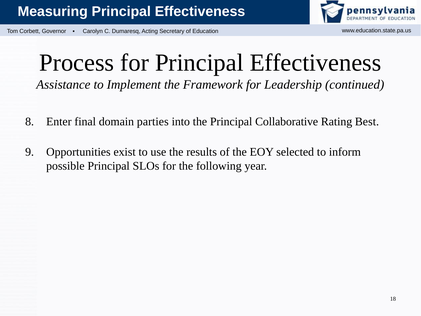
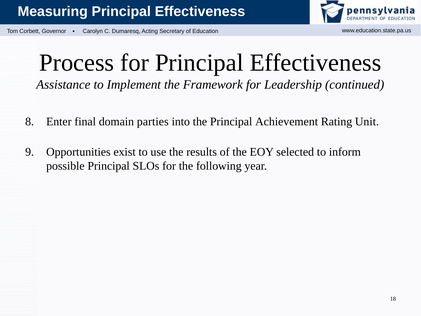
Collaborative: Collaborative -> Achievement
Best: Best -> Unit
